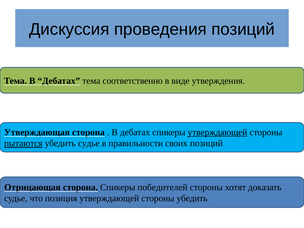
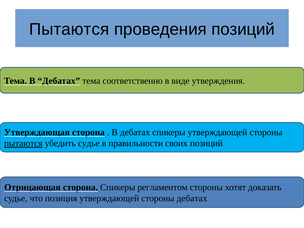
Дискуссия at (69, 29): Дискуссия -> Пытаются
утверждающей at (217, 132) underline: present -> none
победителей: победителей -> регламентом
стороны убедить: убедить -> дебатах
